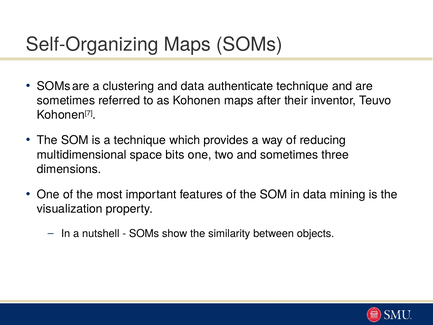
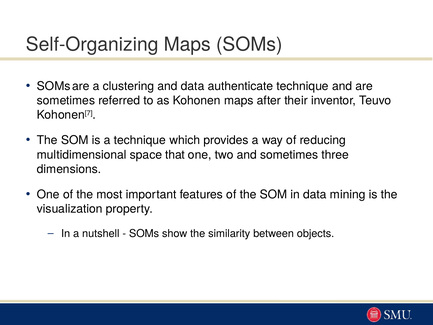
bits: bits -> that
